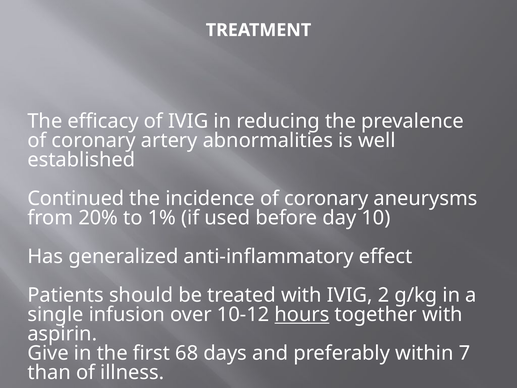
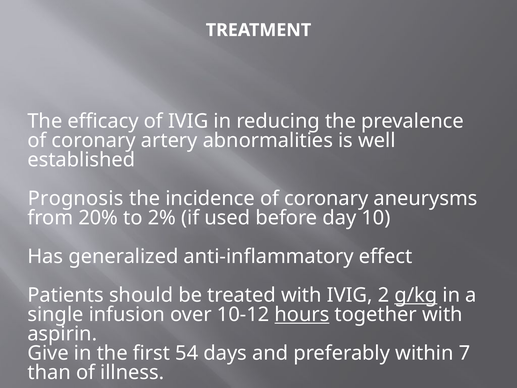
Continued: Continued -> Prognosis
1%: 1% -> 2%
g/kg underline: none -> present
68: 68 -> 54
